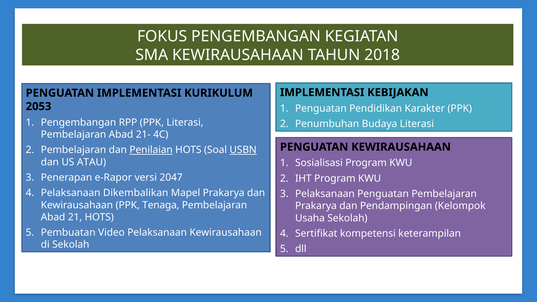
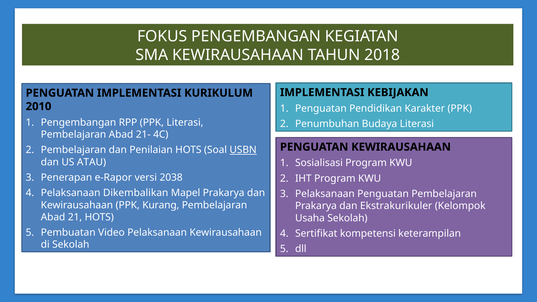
2053: 2053 -> 2010
Penilaian underline: present -> none
2047: 2047 -> 2038
Tenaga: Tenaga -> Kurang
Pendampingan: Pendampingan -> Ekstrakurikuler
